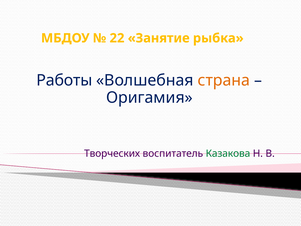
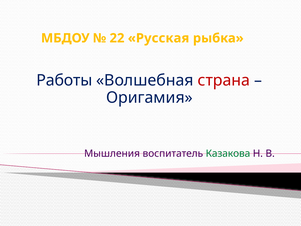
Занятие: Занятие -> Русская
страна colour: orange -> red
Творческих: Творческих -> Мышления
